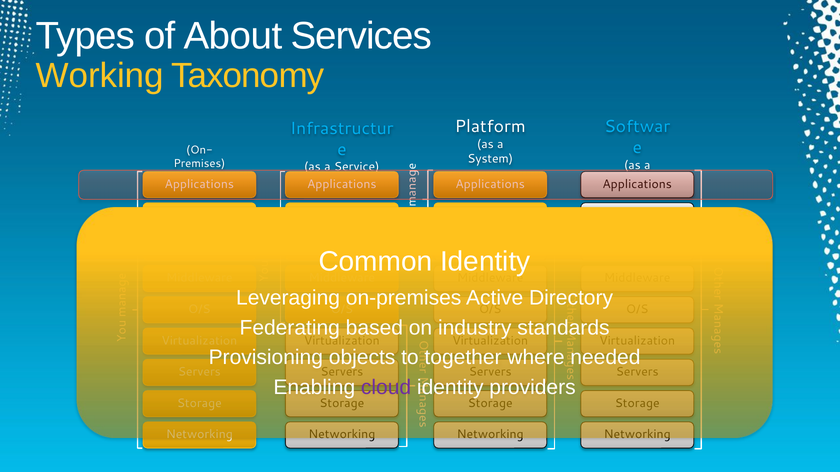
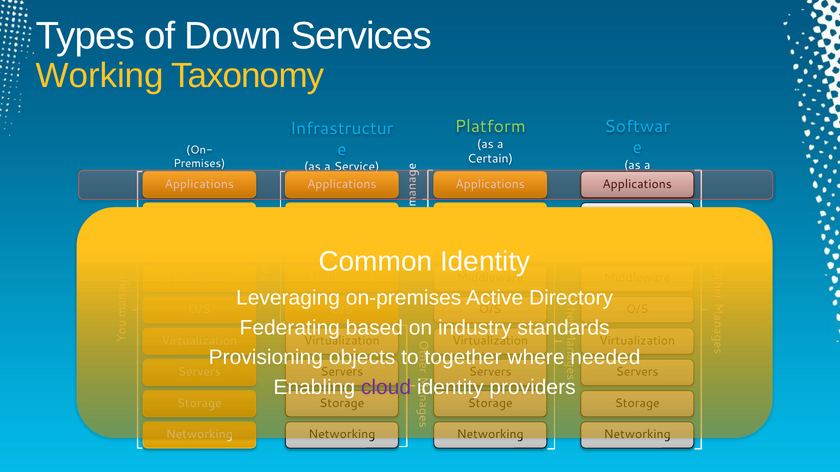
About: About -> Down
Platform colour: white -> light green
System: System -> Certain
